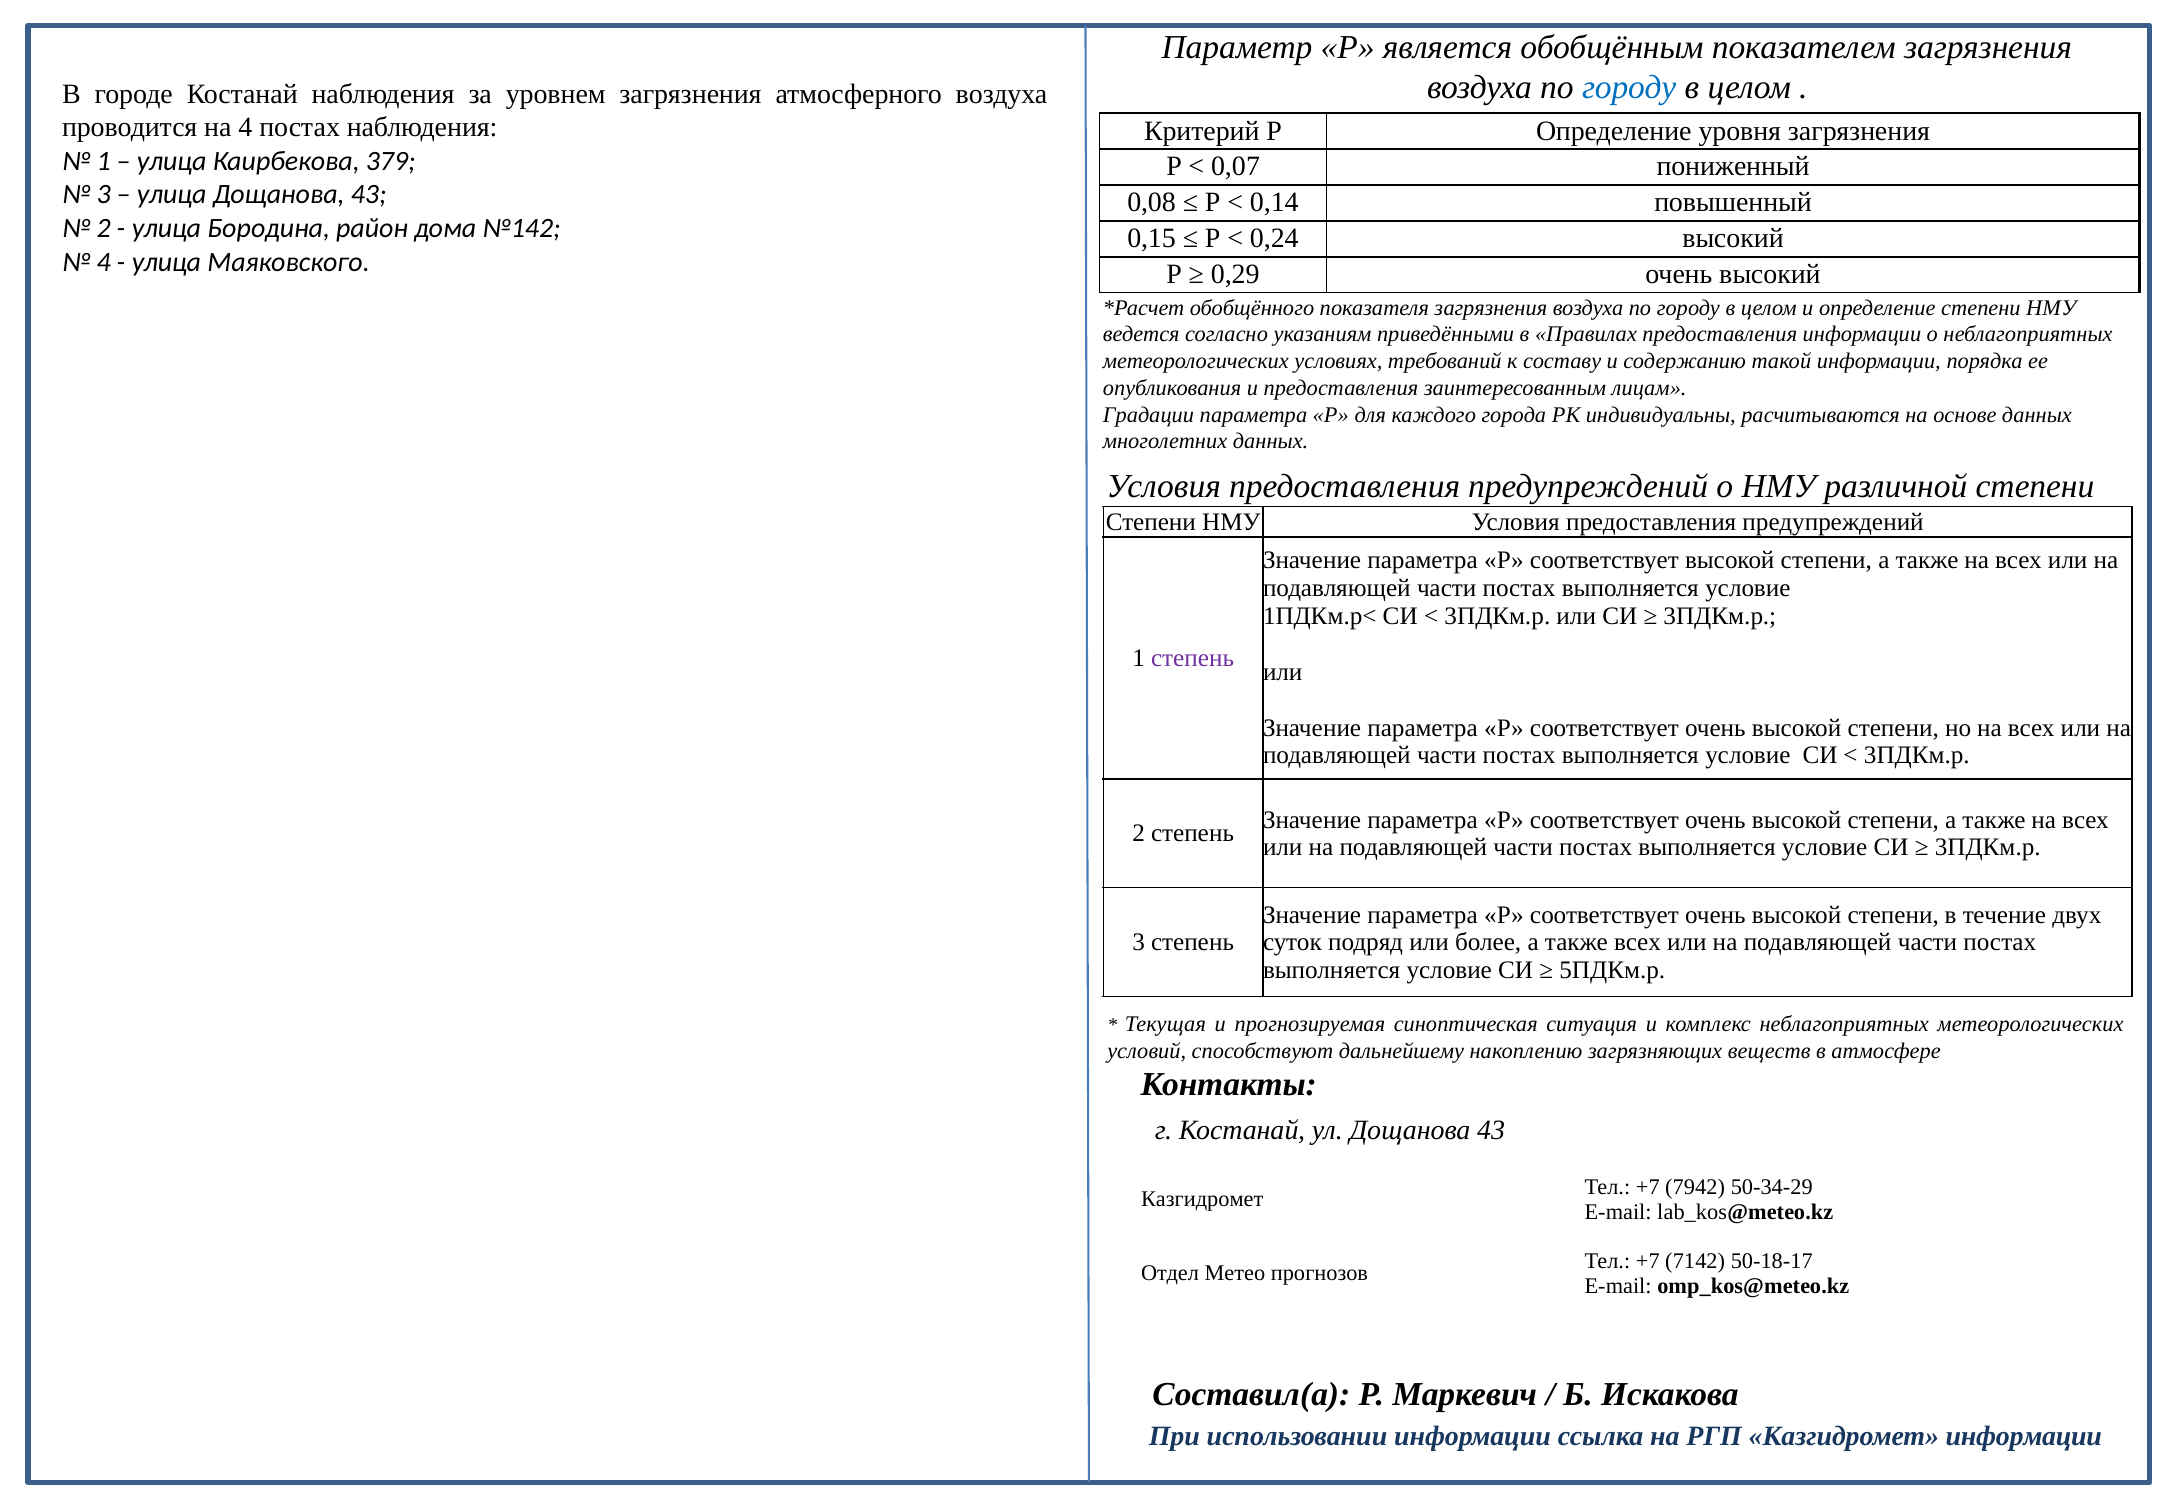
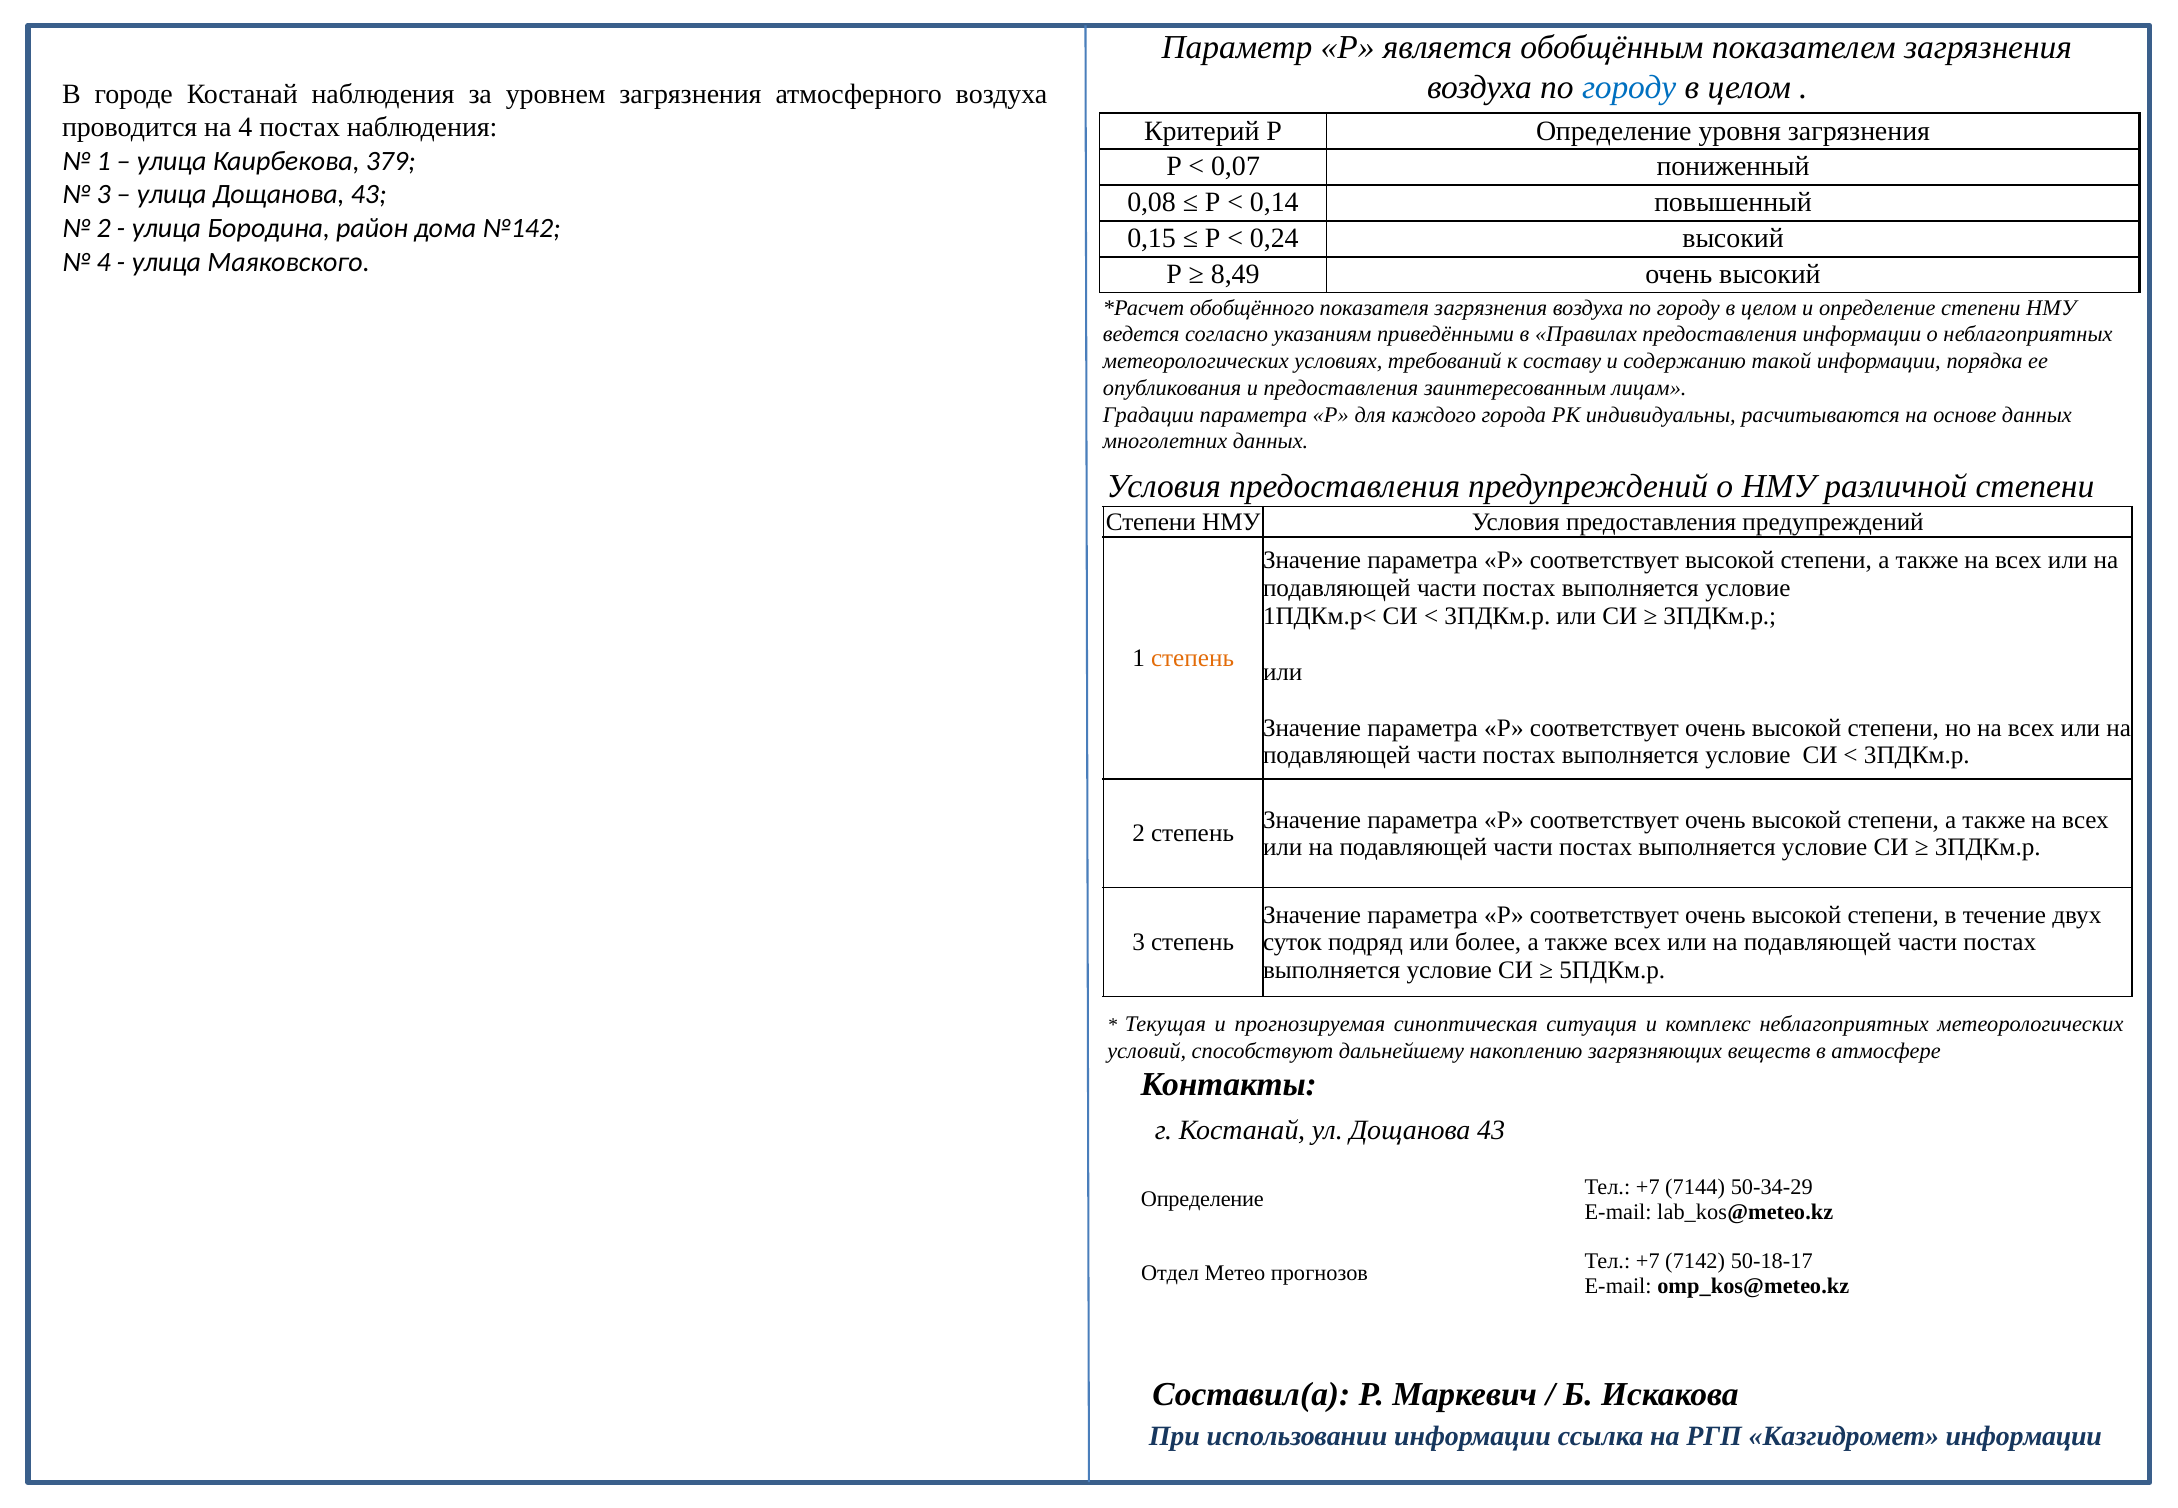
0,29: 0,29 -> 8,49
степень at (1193, 658) colour: purple -> orange
7942: 7942 -> 7144
Казгидромет at (1202, 1199): Казгидромет -> Определение
